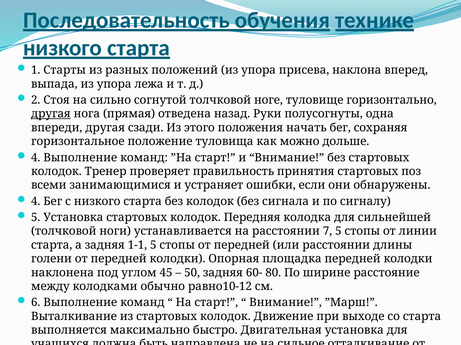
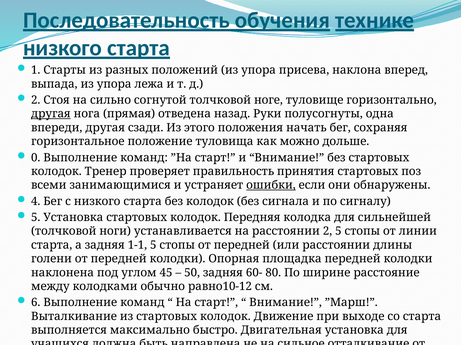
4 at (36, 158): 4 -> 0
ошибки underline: none -> present
расстоянии 7: 7 -> 2
